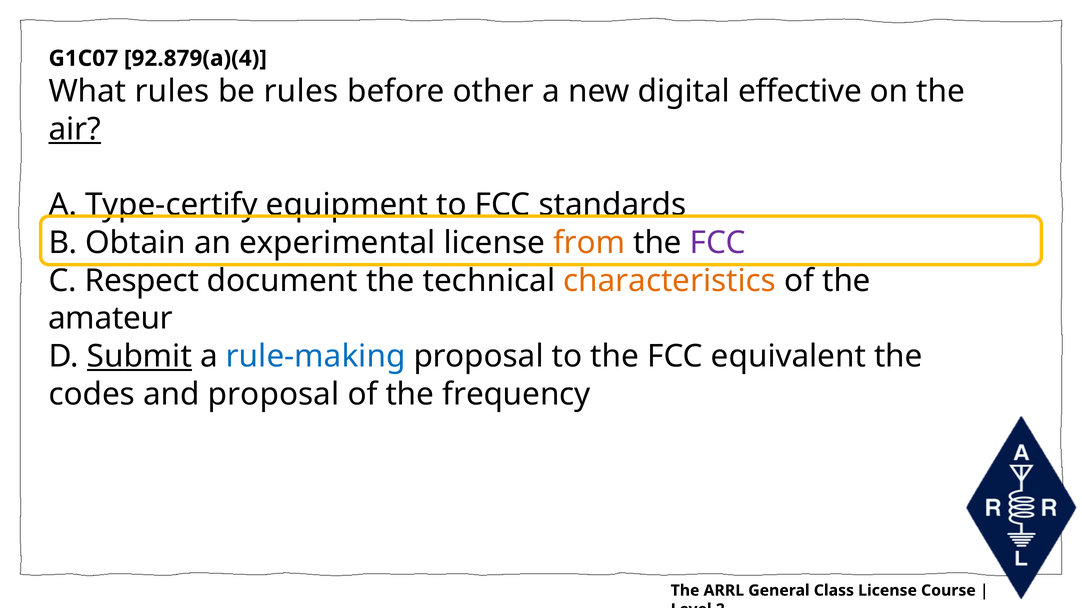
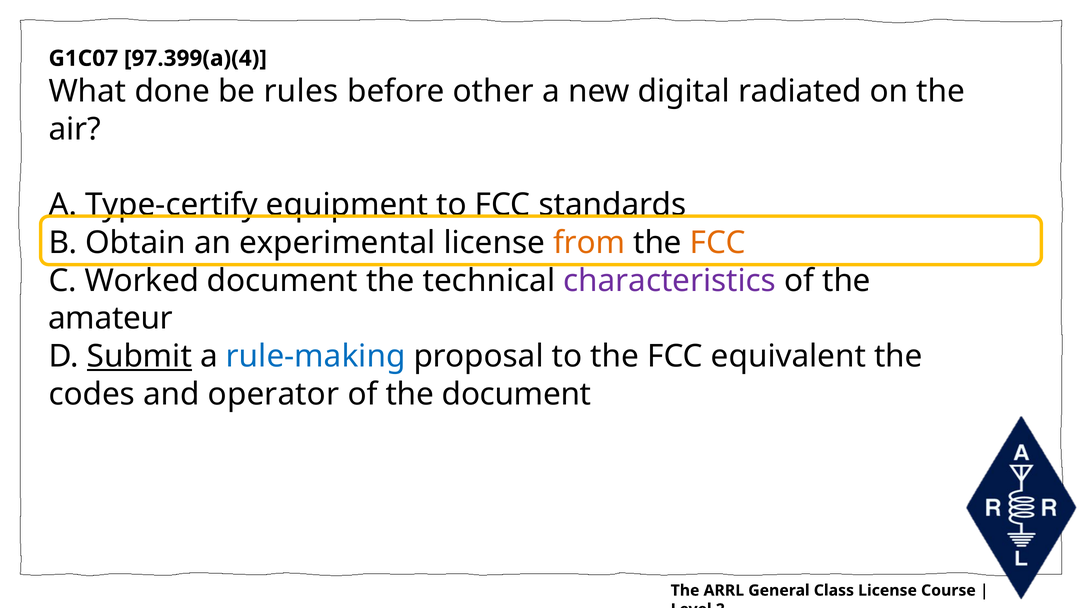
92.879(a)(4: 92.879(a)(4 -> 97.399(a)(4
What rules: rules -> done
effective: effective -> radiated
air underline: present -> none
FCC at (718, 243) colour: purple -> orange
Respect: Respect -> Worked
characteristics colour: orange -> purple
and proposal: proposal -> operator
the frequency: frequency -> document
